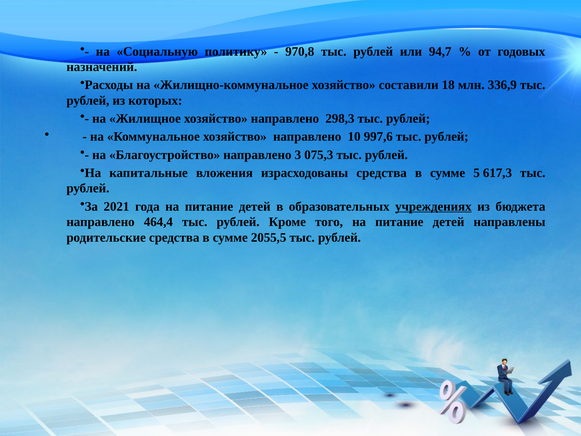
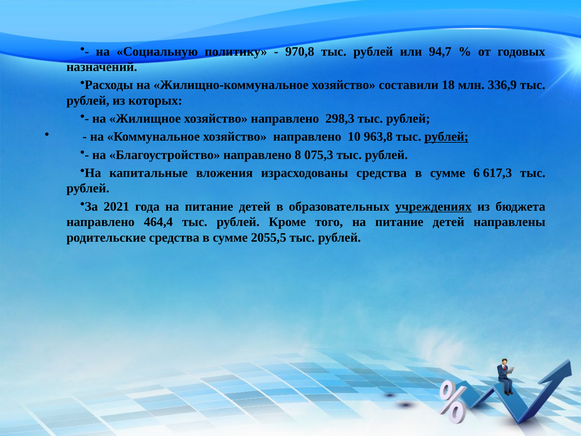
997,6: 997,6 -> 963,8
рублей at (446, 137) underline: none -> present
3: 3 -> 8
5: 5 -> 6
